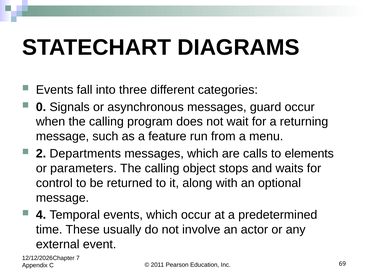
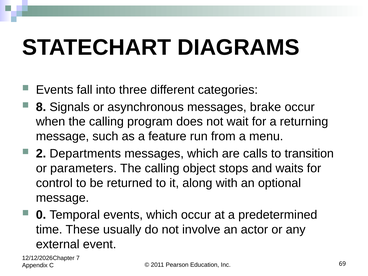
0: 0 -> 8
guard: guard -> brake
elements: elements -> transition
4: 4 -> 0
